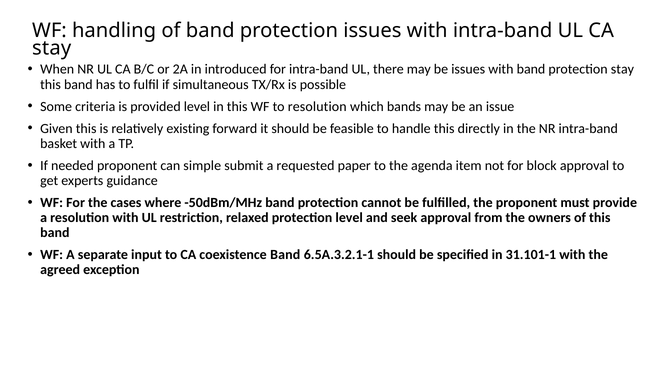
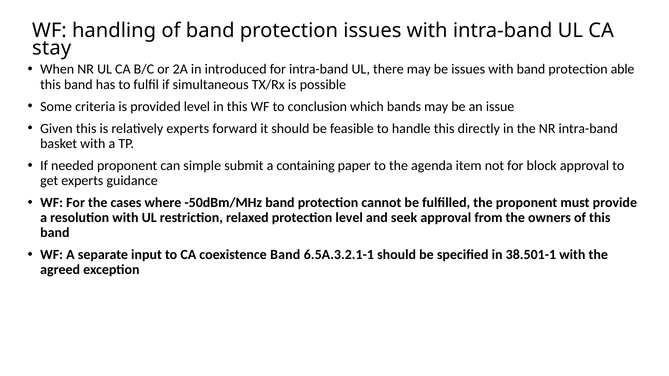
protection stay: stay -> able
to resolution: resolution -> conclusion
relatively existing: existing -> experts
requested: requested -> containing
31.101-1: 31.101-1 -> 38.501-1
